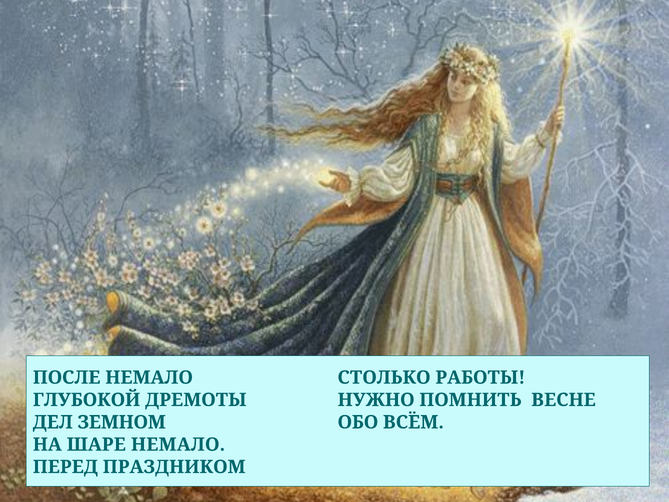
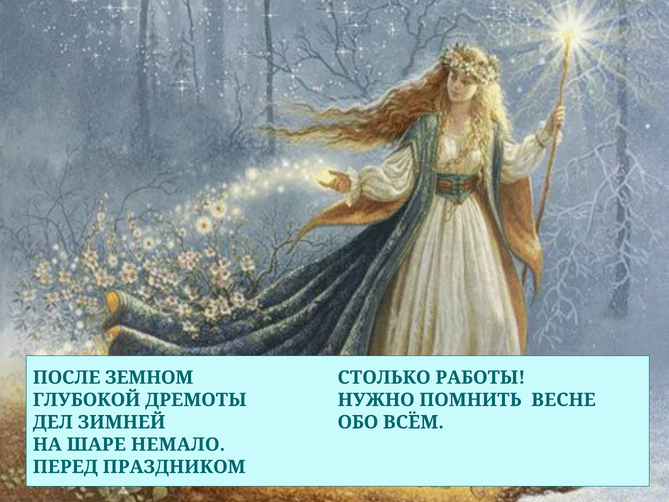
ПОСЛЕ НЕМАЛО: НЕМАЛО -> ЗЕМНОМ
ЗЕМНОМ: ЗЕМНОМ -> ЗИМНЕЙ
